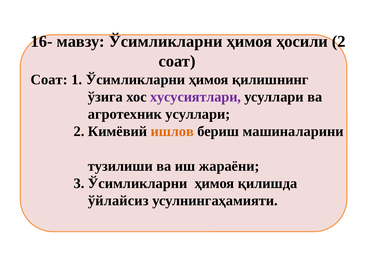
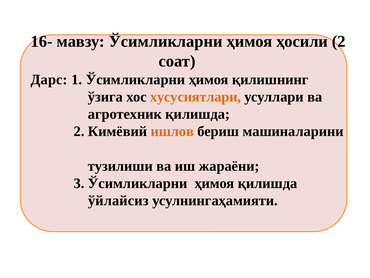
Соат at (49, 79): Соат -> Дарс
хусусиятлари colour: purple -> orange
агротехник усуллари: усуллари -> қилишда
